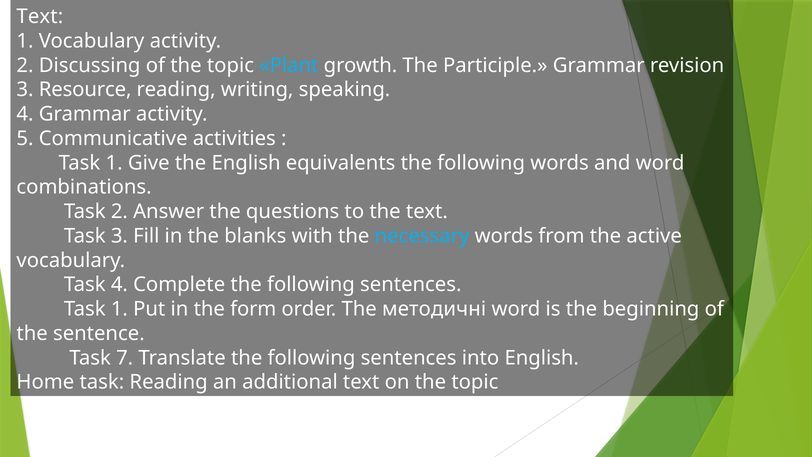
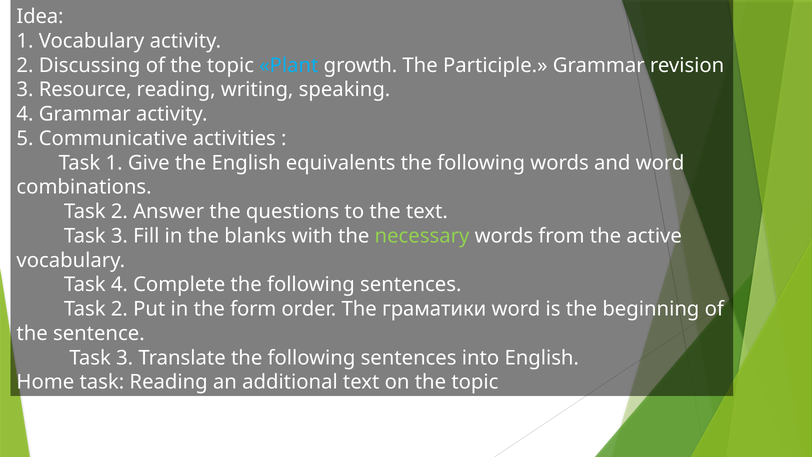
Text at (40, 17): Text -> Idea
necessary colour: light blue -> light green
1 at (119, 309): 1 -> 2
методичні: методичні -> граматики
7 at (125, 358): 7 -> 3
